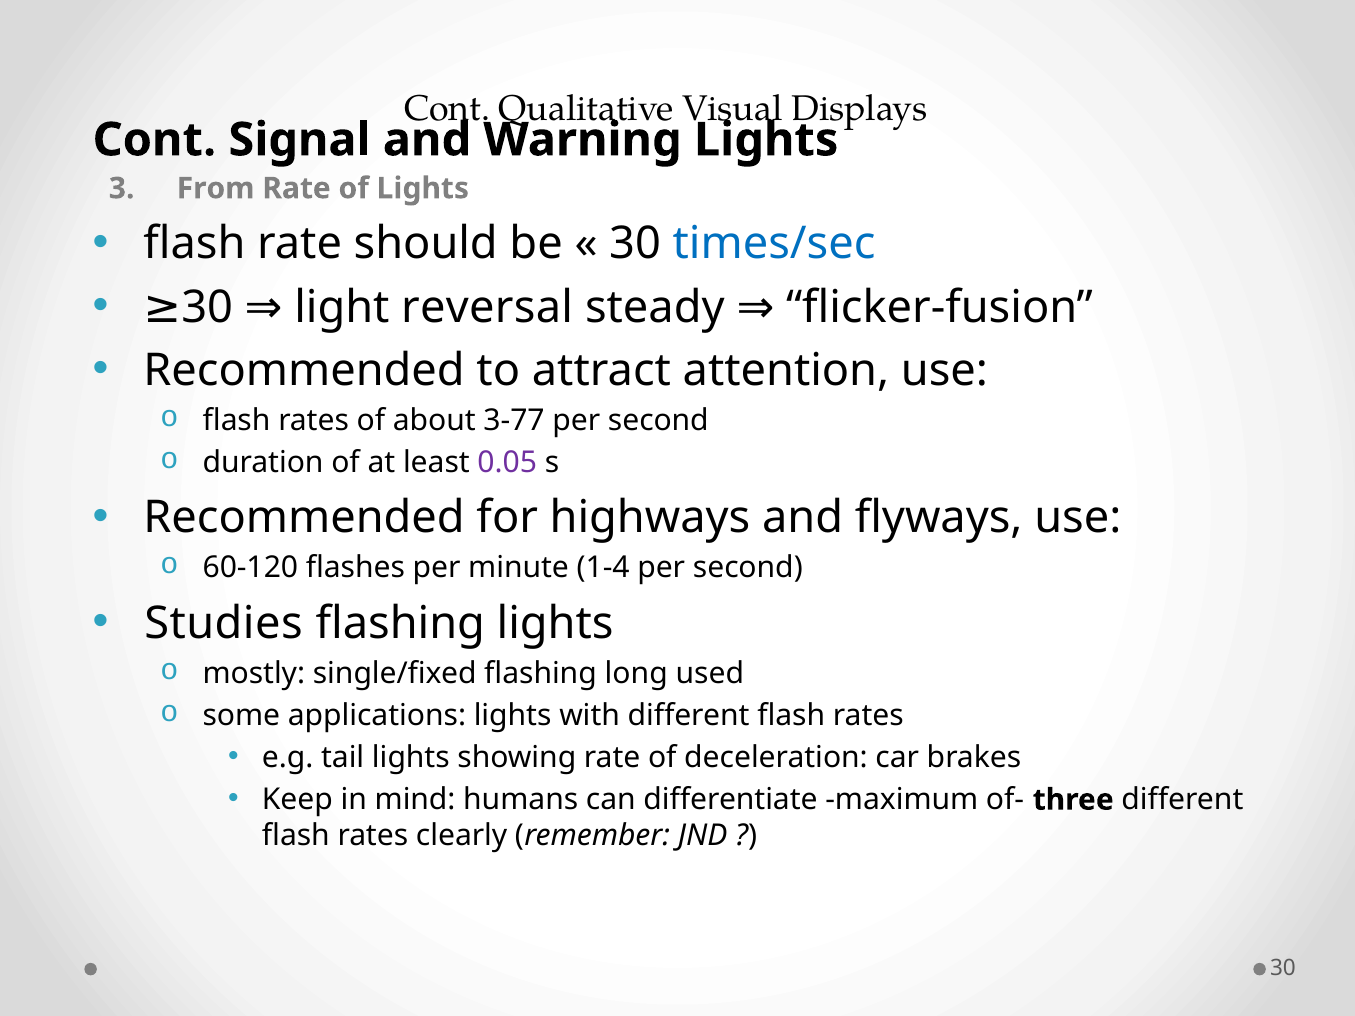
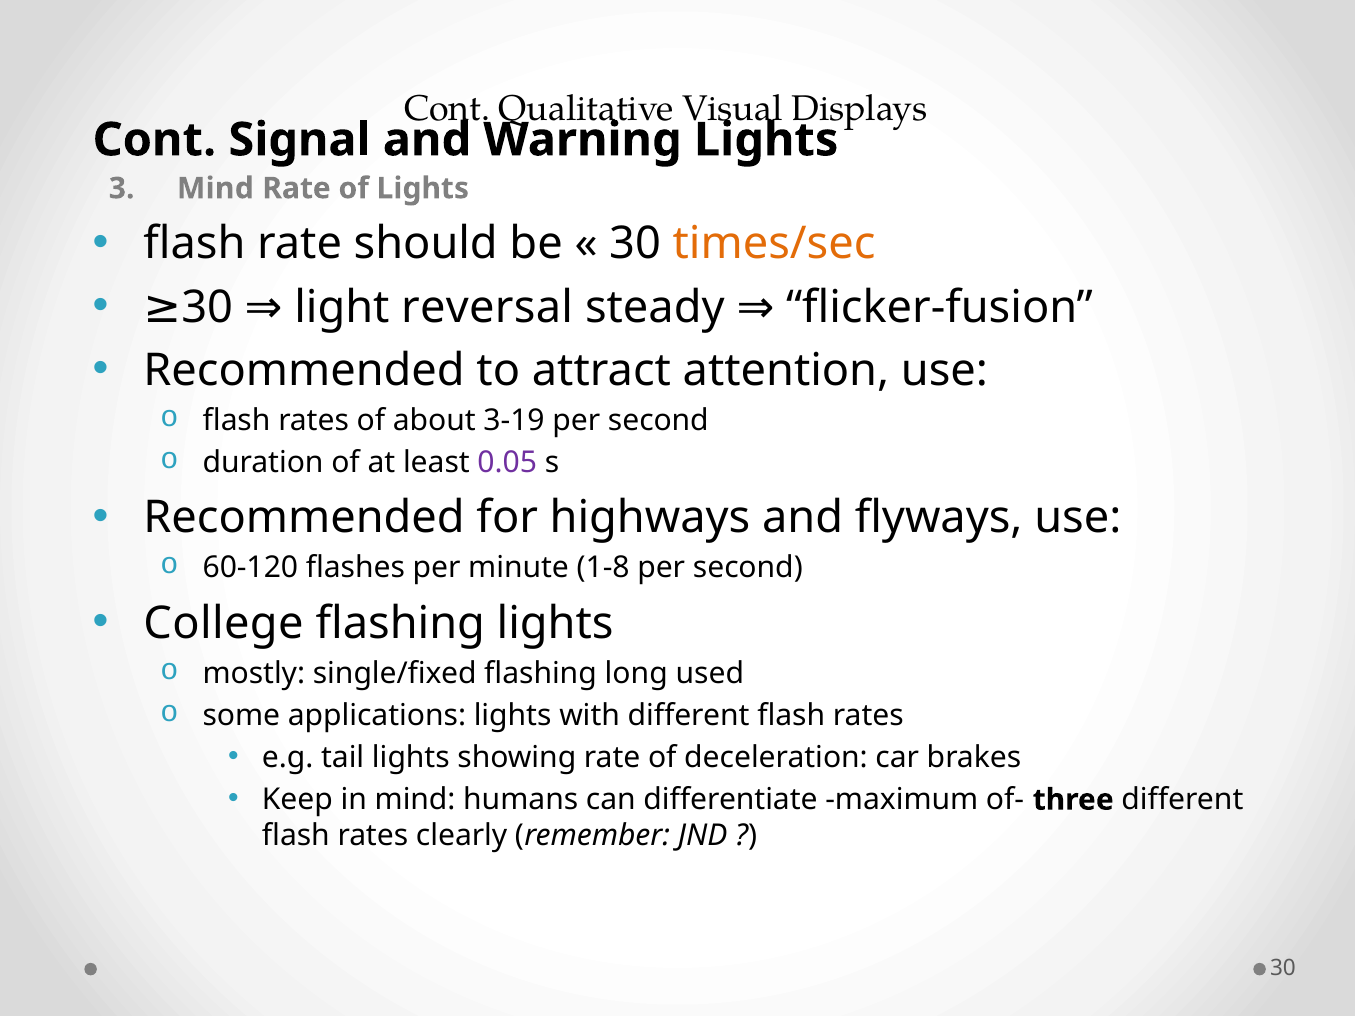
From at (216, 188): From -> Mind
times/sec colour: blue -> orange
3-77: 3-77 -> 3-19
1-4: 1-4 -> 1-8
Studies: Studies -> College
